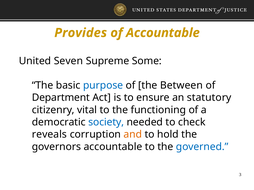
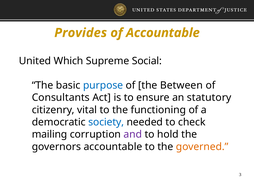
Seven: Seven -> Which
Some: Some -> Social
Department: Department -> Consultants
reveals: reveals -> mailing
and colour: orange -> purple
governed colour: blue -> orange
